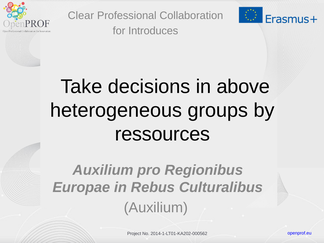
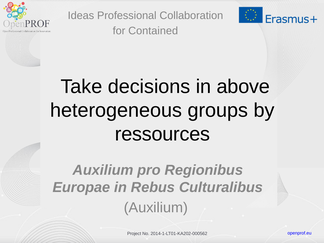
Clear: Clear -> Ideas
Introduces: Introduces -> Contained
